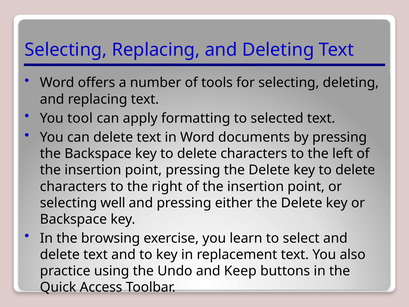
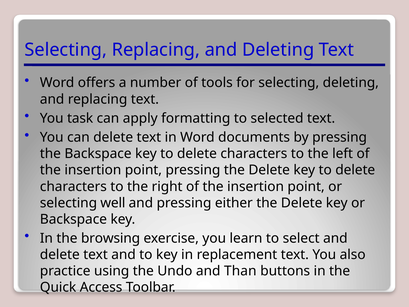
tool: tool -> task
Keep: Keep -> Than
